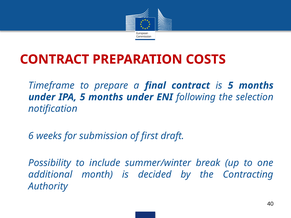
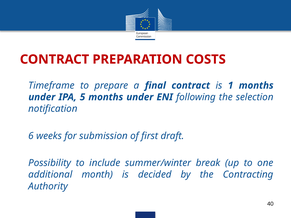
is 5: 5 -> 1
